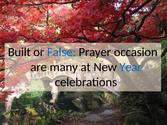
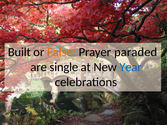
False colour: blue -> orange
occasion: occasion -> paraded
many: many -> single
